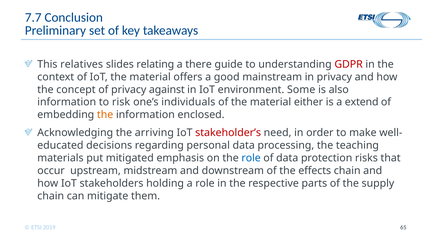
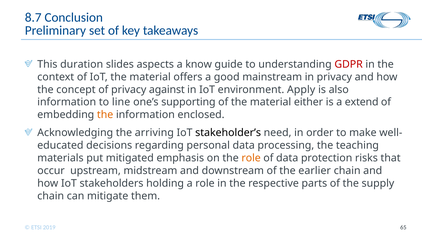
7.7: 7.7 -> 8.7
relatives: relatives -> duration
relating: relating -> aspects
there: there -> know
Some: Some -> Apply
risk: risk -> line
individuals: individuals -> supporting
stakeholder’s colour: red -> black
role at (251, 158) colour: blue -> orange
effects: effects -> earlier
